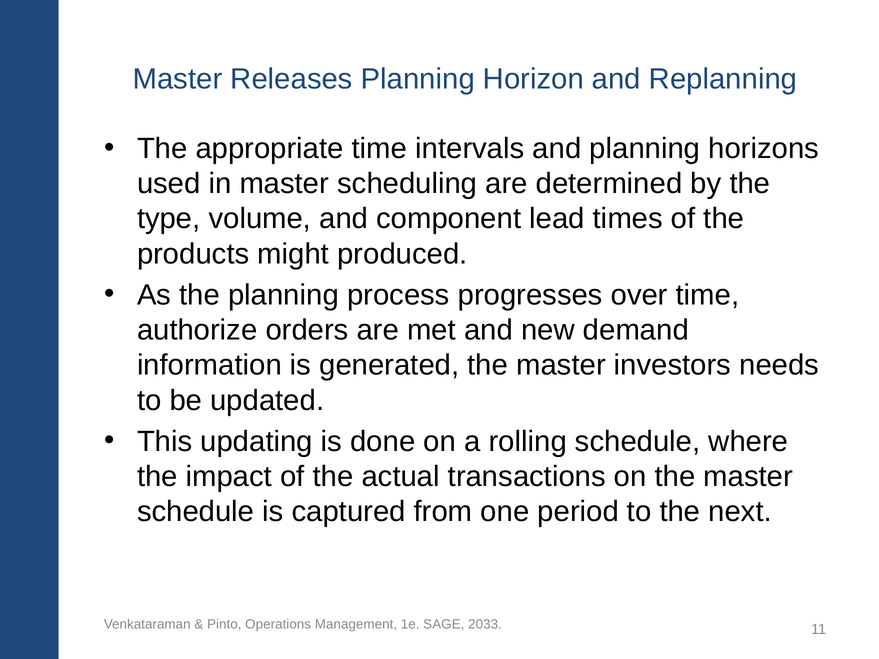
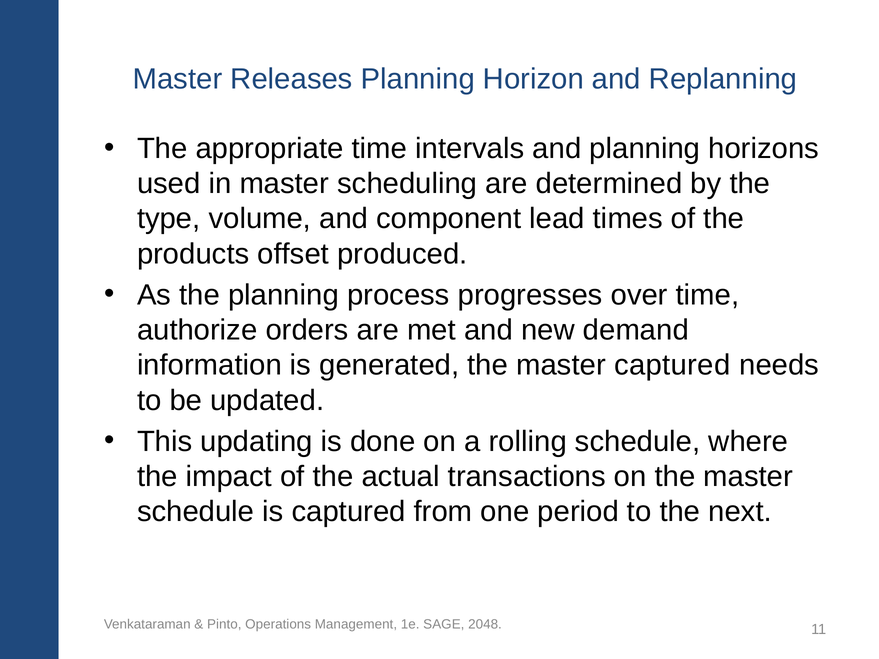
might: might -> offset
master investors: investors -> captured
2033: 2033 -> 2048
